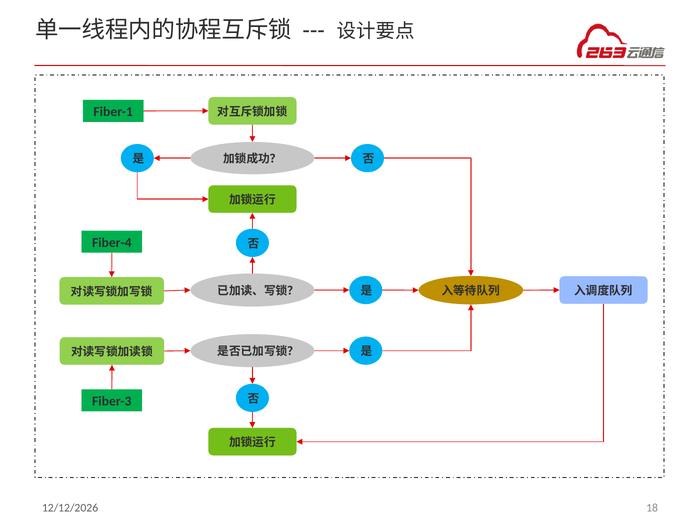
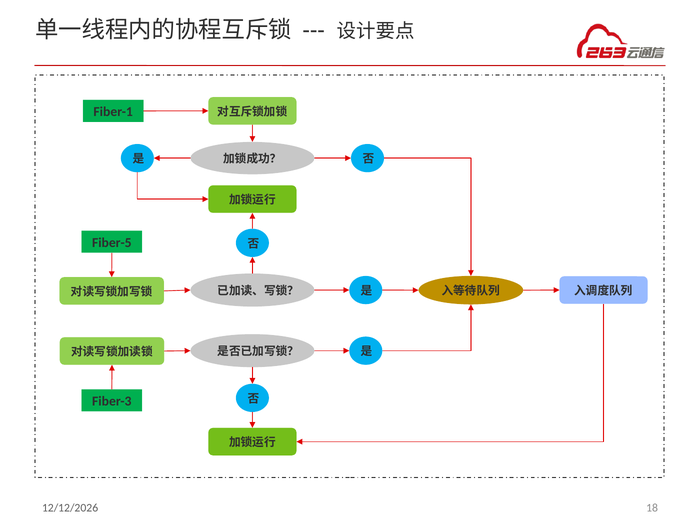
Fiber-4: Fiber-4 -> Fiber-5
